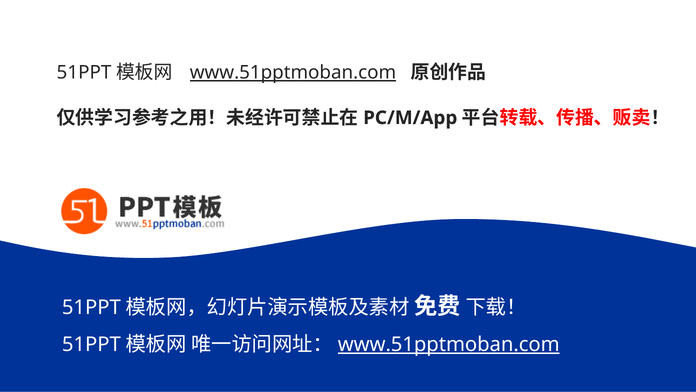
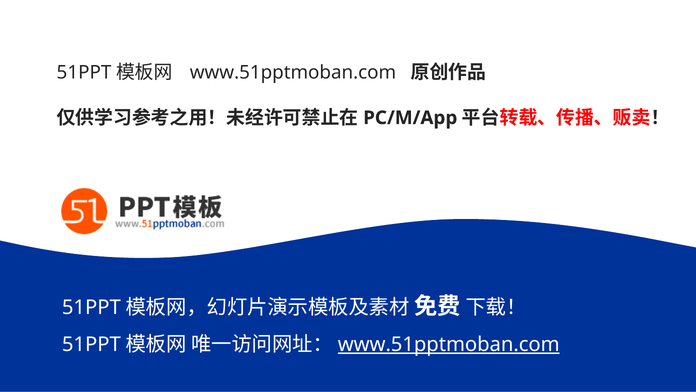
www.51pptmoban.com at (293, 72) underline: present -> none
